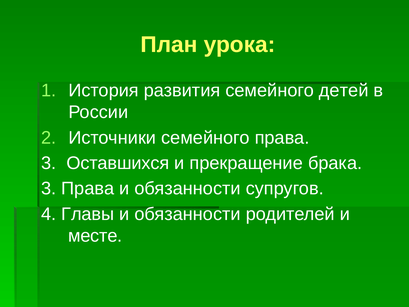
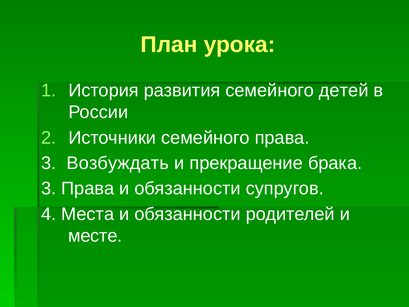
Оставшихся: Оставшихся -> Возбуждать
Главы: Главы -> Места
